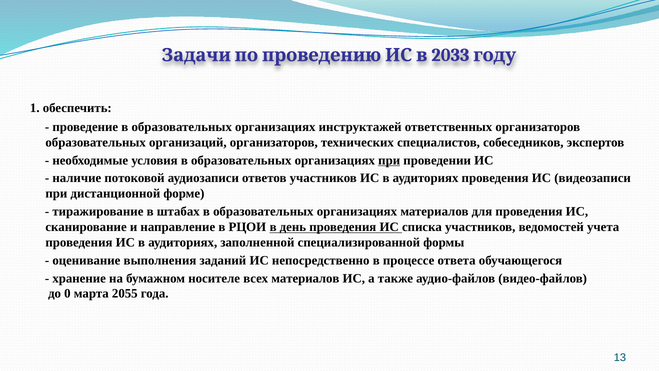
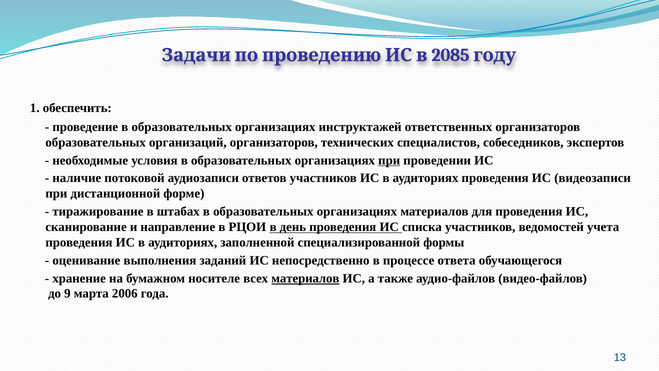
2033: 2033 -> 2085
материалов at (305, 278) underline: none -> present
0: 0 -> 9
2055: 2055 -> 2006
